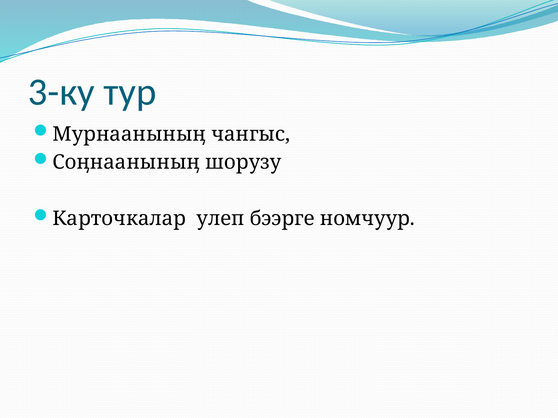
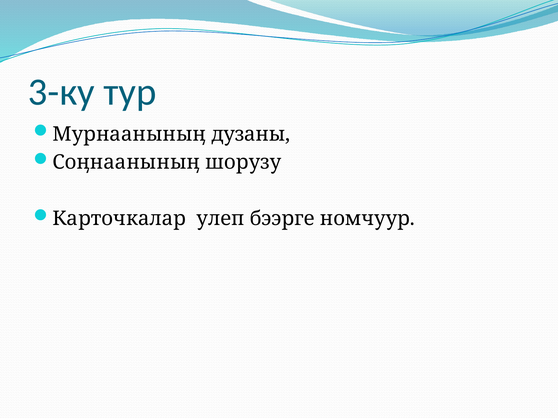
чангыс: чангыс -> дузаны
